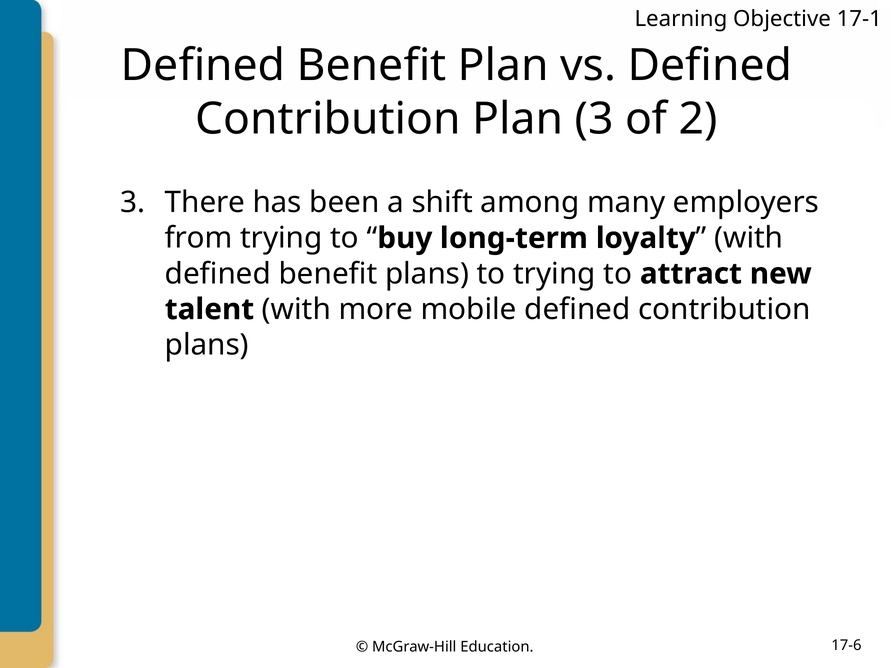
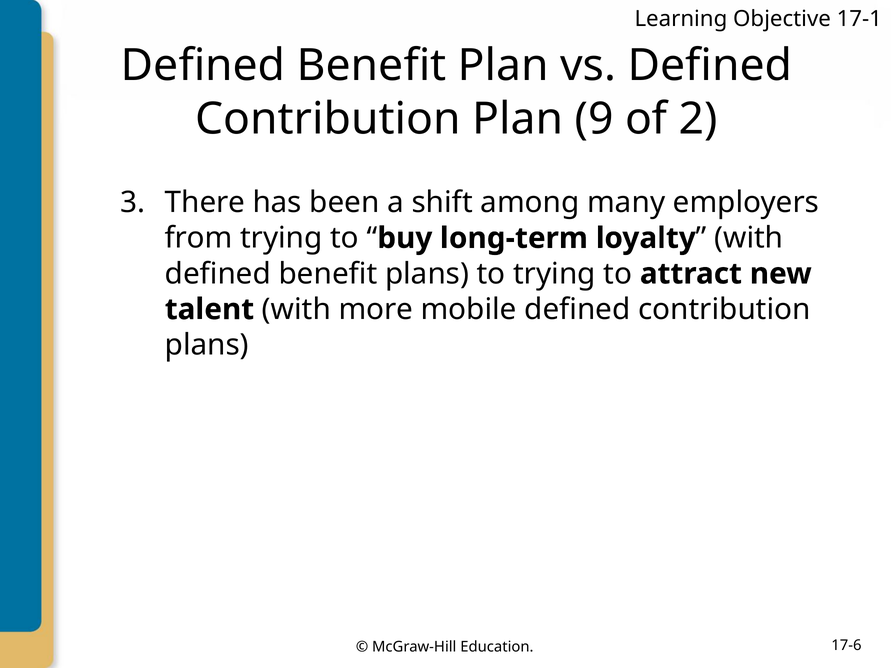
Plan 3: 3 -> 9
